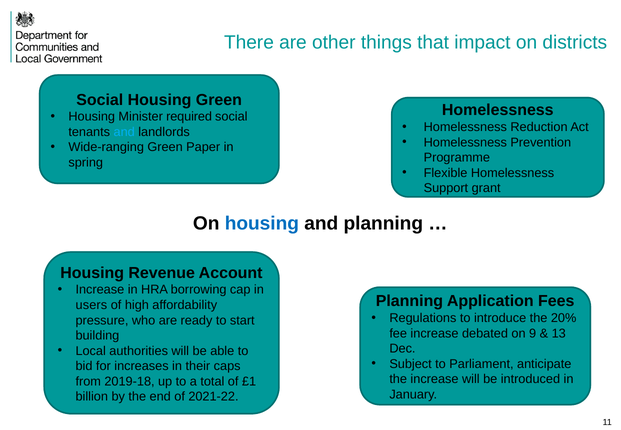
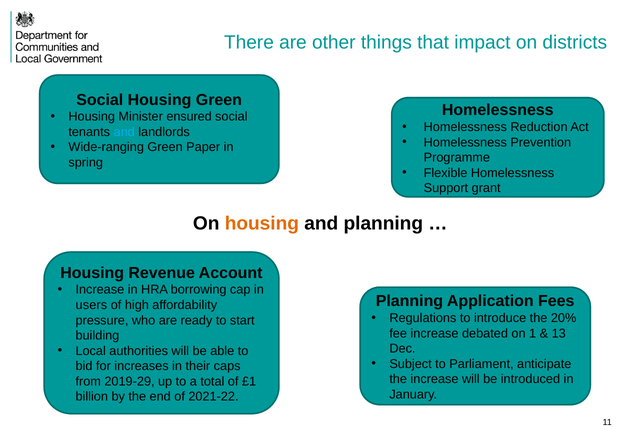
required: required -> ensured
housing at (262, 223) colour: blue -> orange
9: 9 -> 1
2019-18: 2019-18 -> 2019-29
